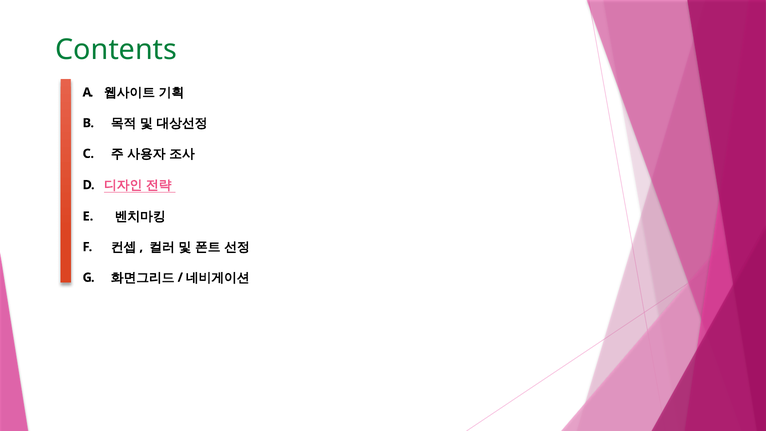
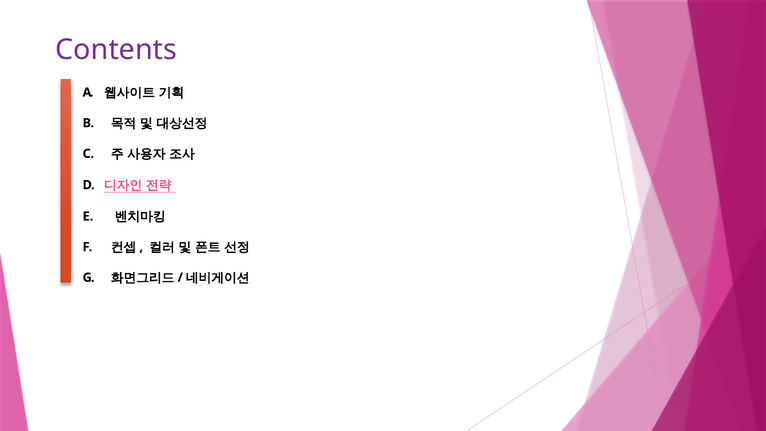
Contents colour: green -> purple
